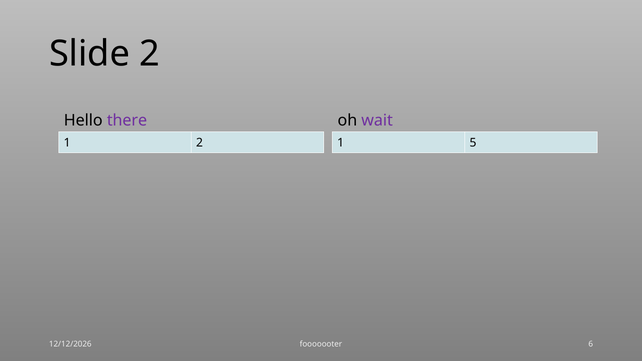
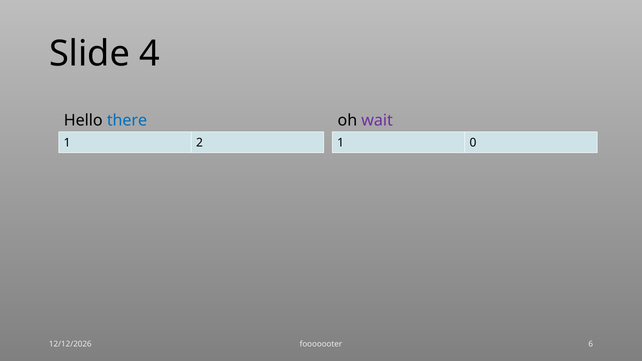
Slide 2: 2 -> 4
there colour: purple -> blue
5: 5 -> 0
